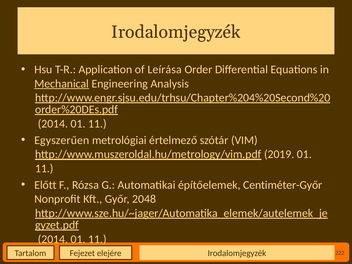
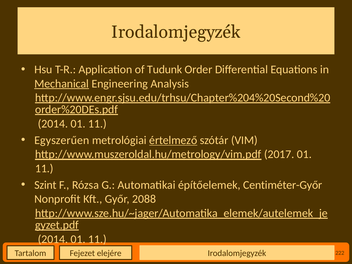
Leírása: Leírása -> Tudunk
értelmező underline: none -> present
2019: 2019 -> 2017
Előtt: Előtt -> Szint
2048: 2048 -> 2088
